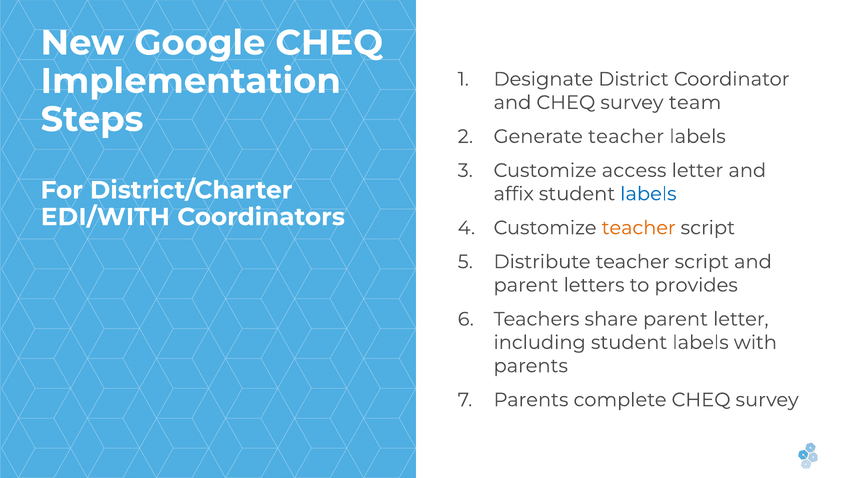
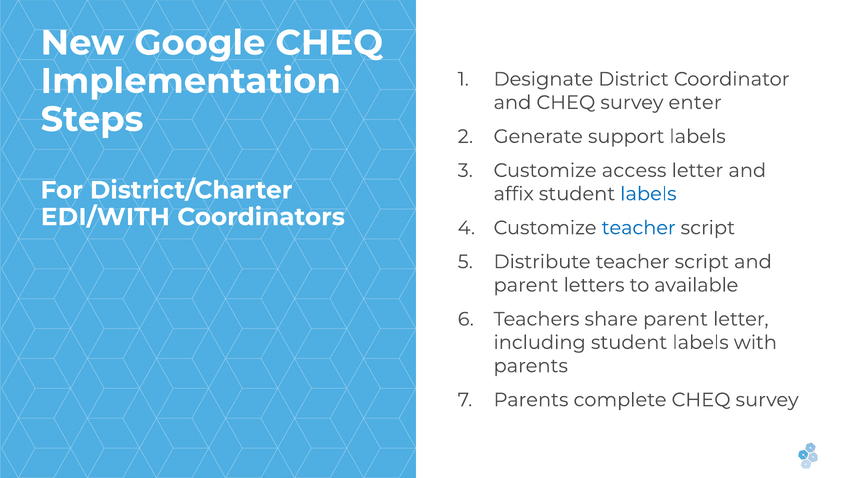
team: team -> enter
Generate teacher: teacher -> support
teacher at (639, 228) colour: orange -> blue
provides: provides -> available
